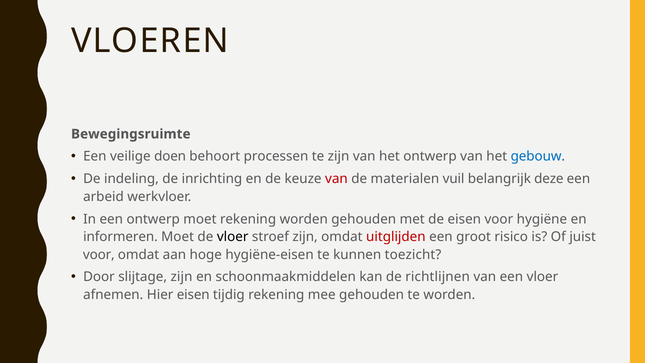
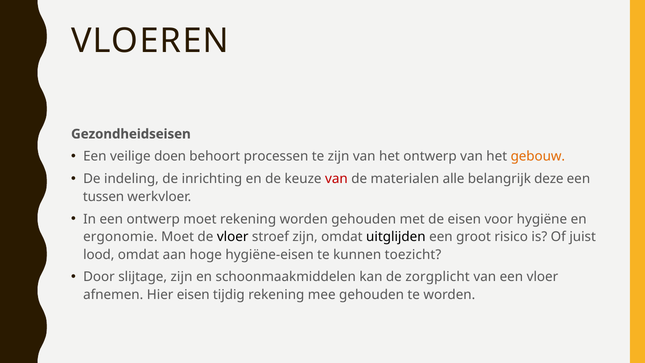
Bewegingsruimte: Bewegingsruimte -> Gezondheidseisen
gebouw colour: blue -> orange
vuil: vuil -> alle
arbeid: arbeid -> tussen
informeren: informeren -> ergonomie
uitglijden colour: red -> black
voor at (99, 254): voor -> lood
richtlijnen: richtlijnen -> zorgplicht
